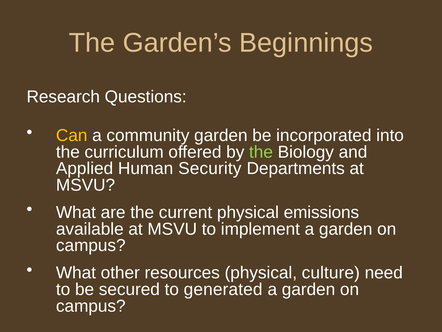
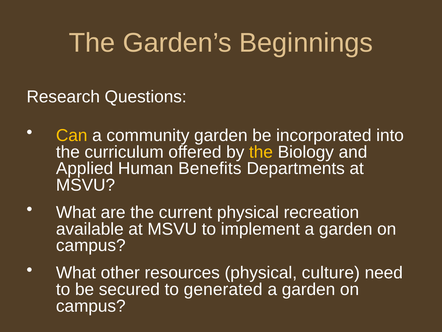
the at (261, 152) colour: light green -> yellow
Security: Security -> Benefits
emissions: emissions -> recreation
